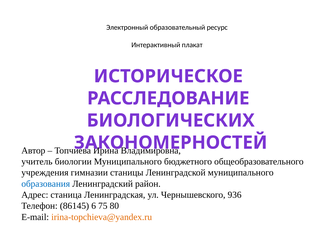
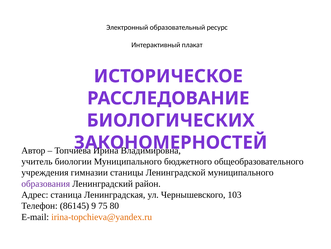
образования colour: blue -> purple
936: 936 -> 103
6: 6 -> 9
